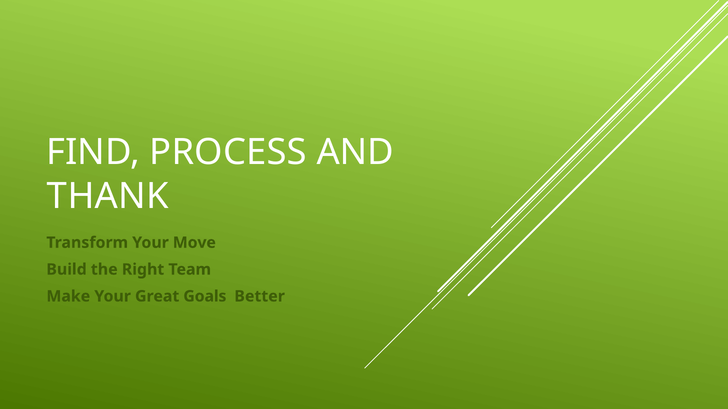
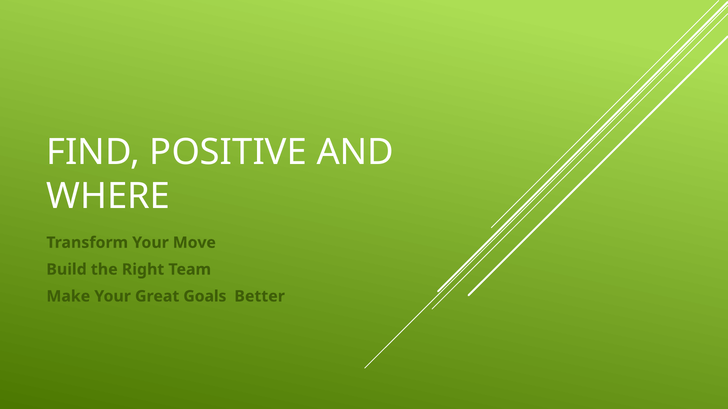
PROCESS: PROCESS -> POSITIVE
THANK: THANK -> WHERE
